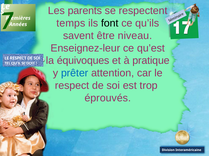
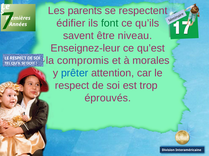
temps: temps -> édifier
font colour: black -> green
équivoques: équivoques -> compromis
pratique: pratique -> morales
